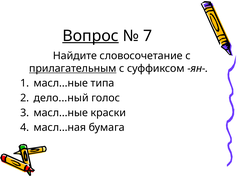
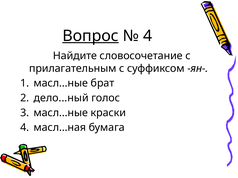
7 at (148, 36): 7 -> 4
прилагательным underline: present -> none
типа: типа -> брат
